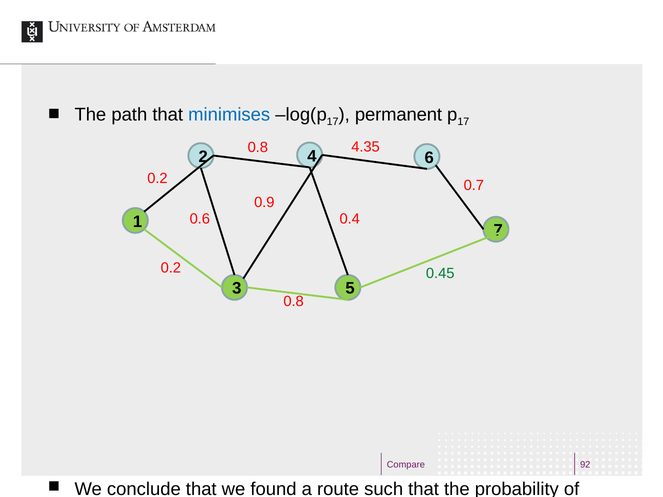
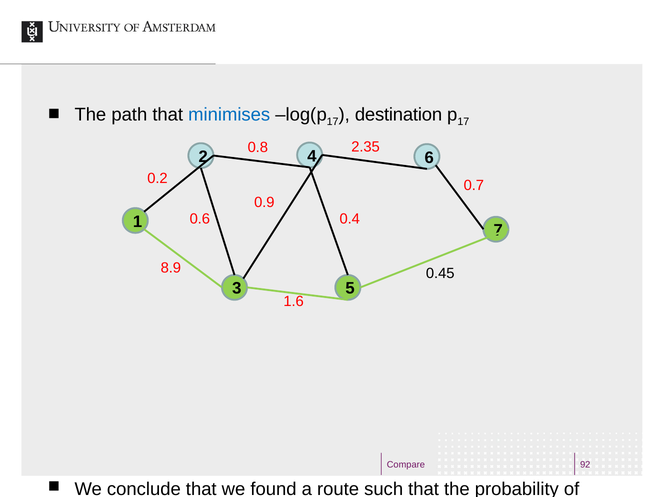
permanent: permanent -> destination
4.35: 4.35 -> 2.35
0.2 at (171, 268): 0.2 -> 8.9
0.45 at (440, 273) colour: green -> black
0.8 at (294, 302): 0.8 -> 1.6
